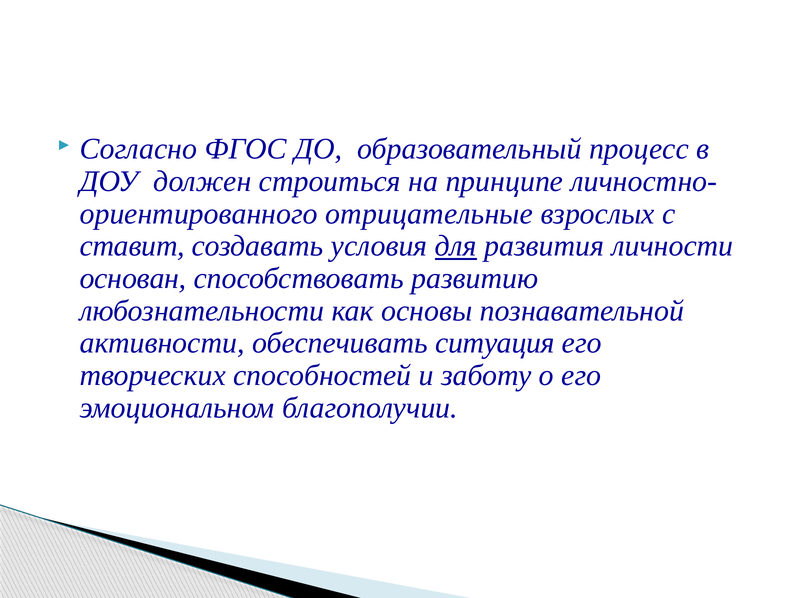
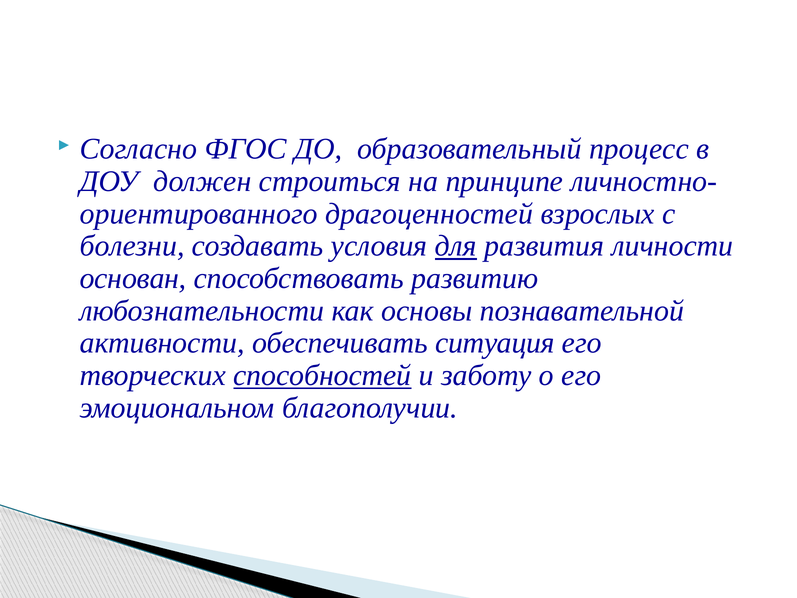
отрицательные: отрицательные -> драгоценностей
ставит: ставит -> болезни
способностей underline: none -> present
